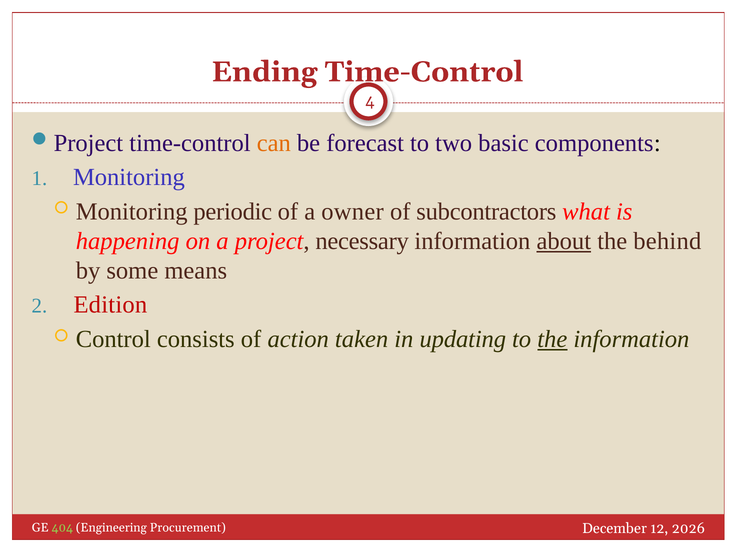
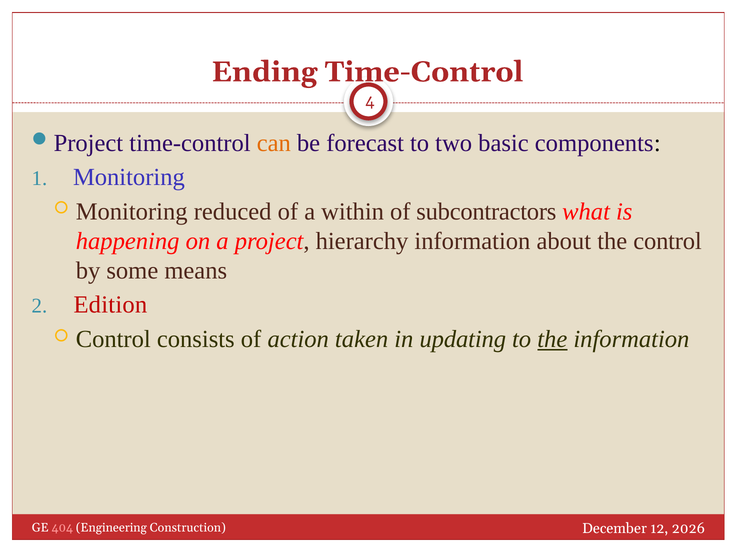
periodic: periodic -> reduced
owner: owner -> within
necessary: necessary -> hierarchy
about underline: present -> none
the behind: behind -> control
404 colour: light green -> pink
Procurement: Procurement -> Construction
